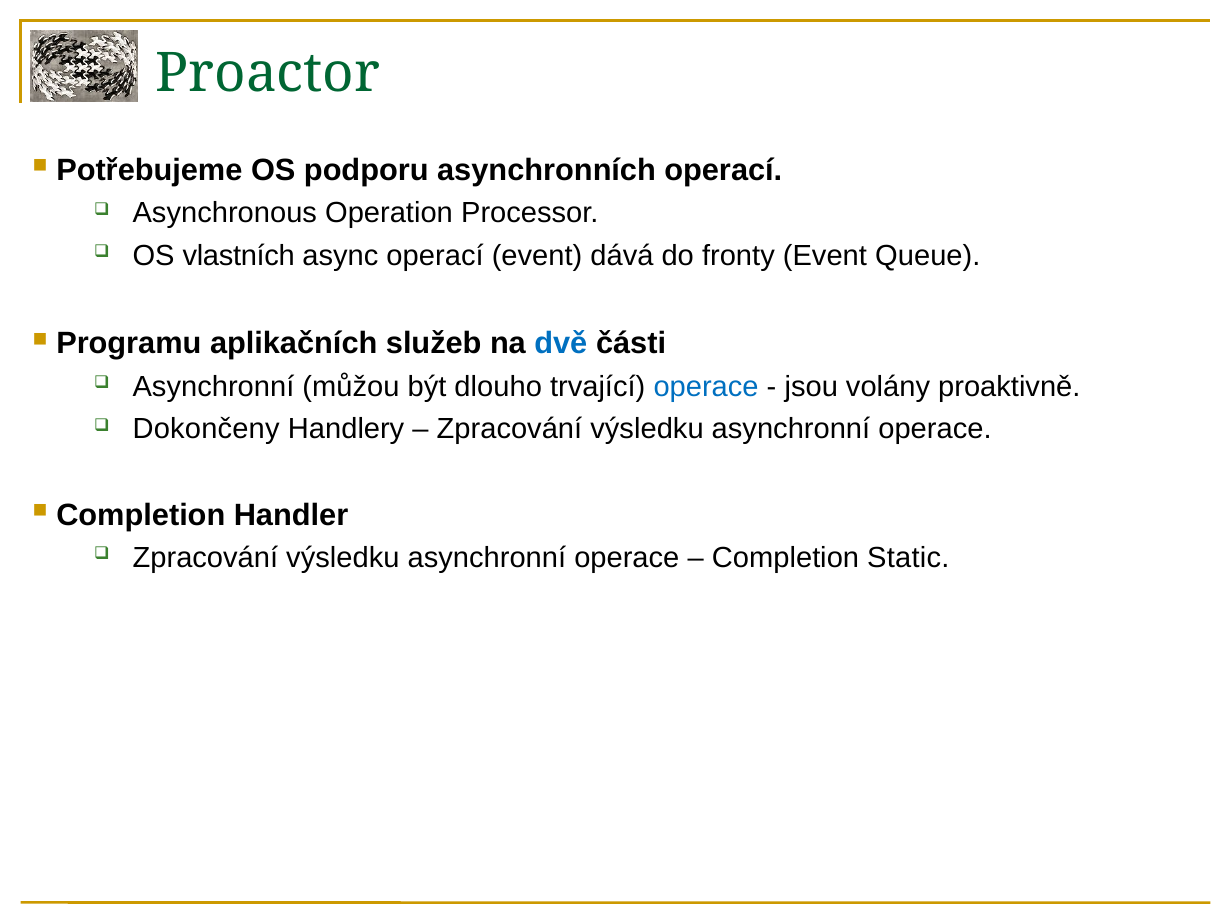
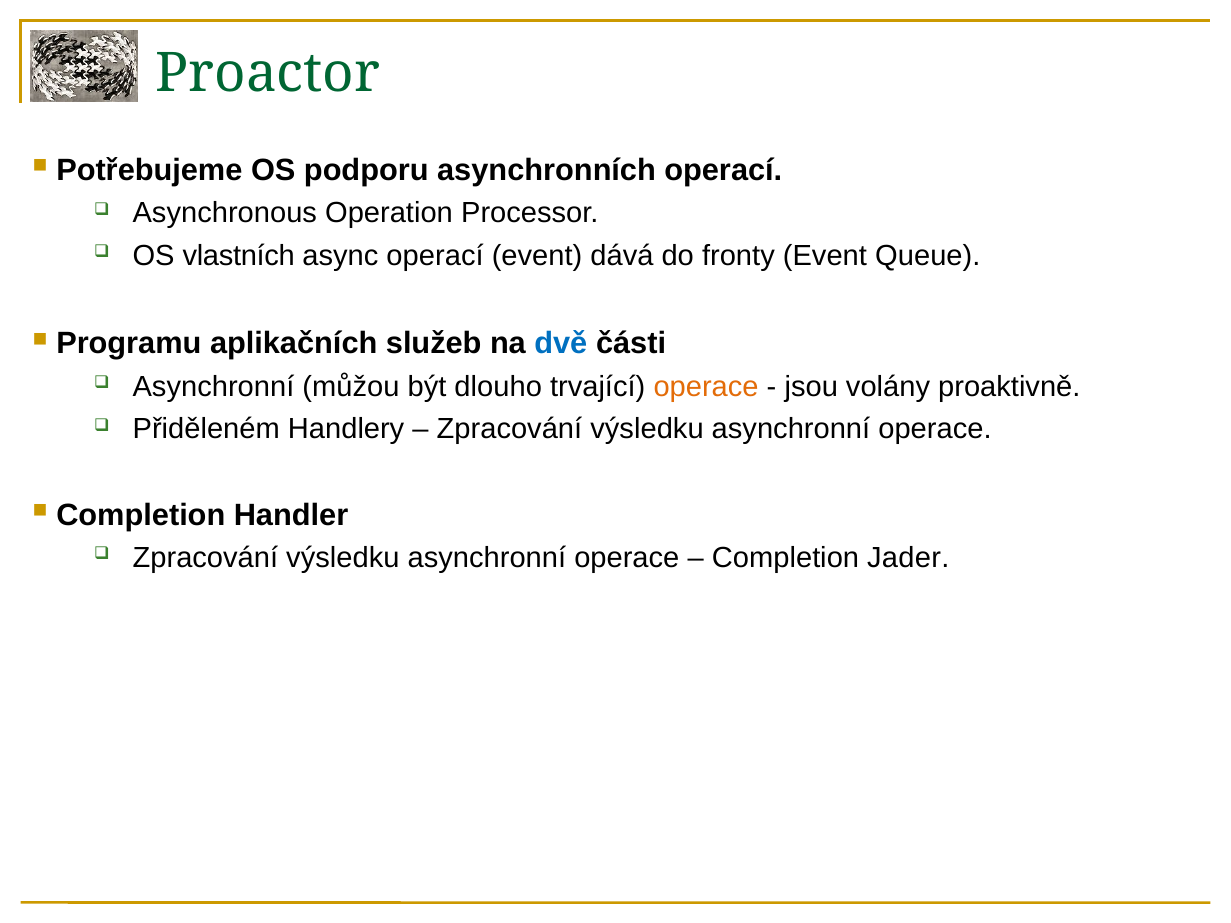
operace at (706, 387) colour: blue -> orange
Dokončeny: Dokončeny -> Přiděleném
Static: Static -> Jader
